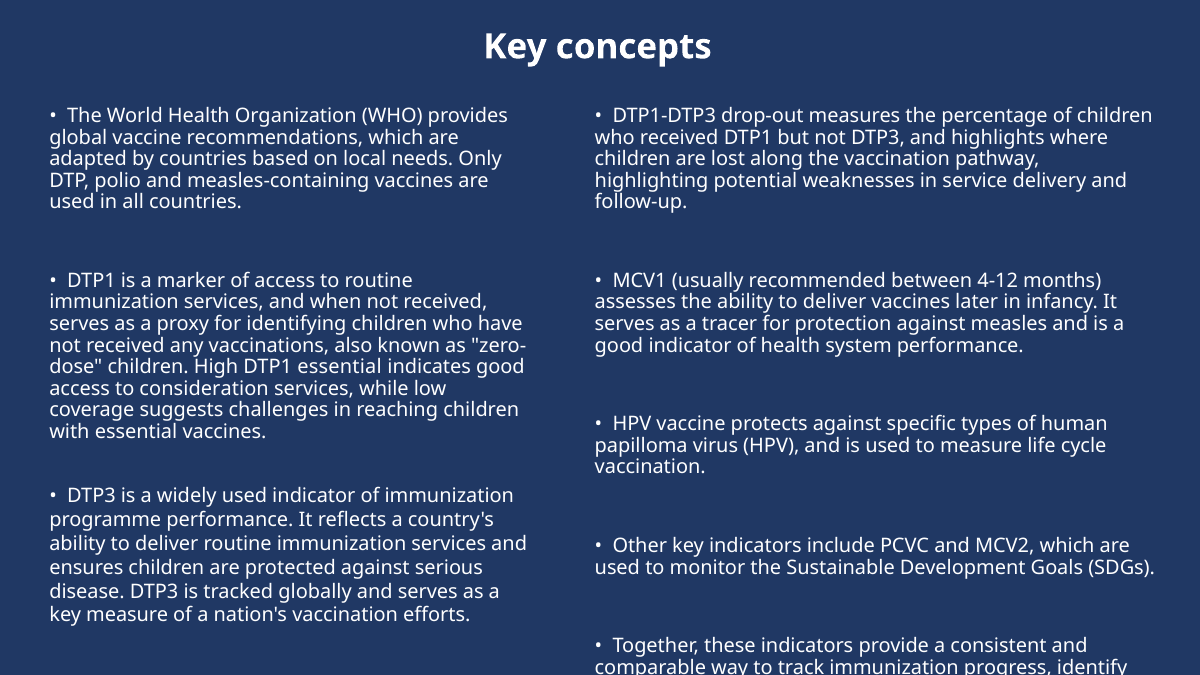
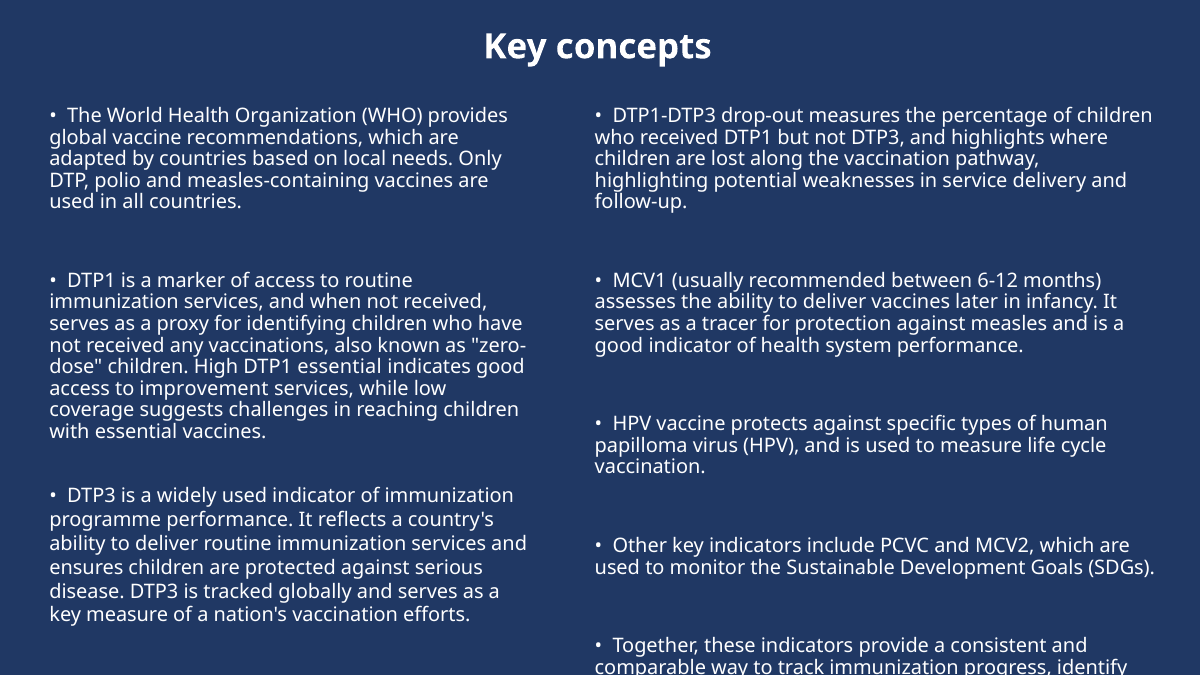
4-12: 4-12 -> 6-12
consideration: consideration -> improvement
